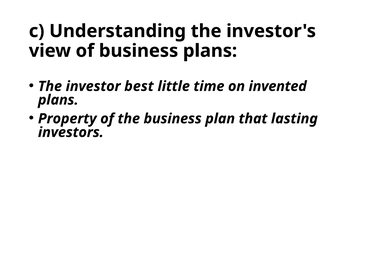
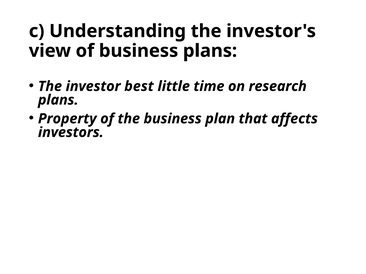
invented: invented -> research
lasting: lasting -> affects
